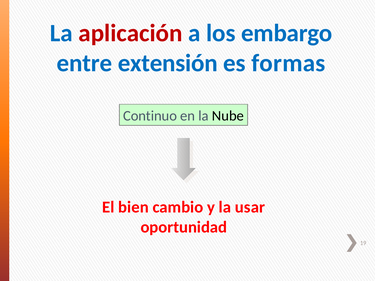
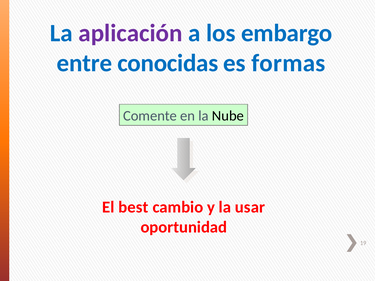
aplicación colour: red -> purple
extensión: extensión -> conocidas
Continuo: Continuo -> Comente
bien: bien -> best
